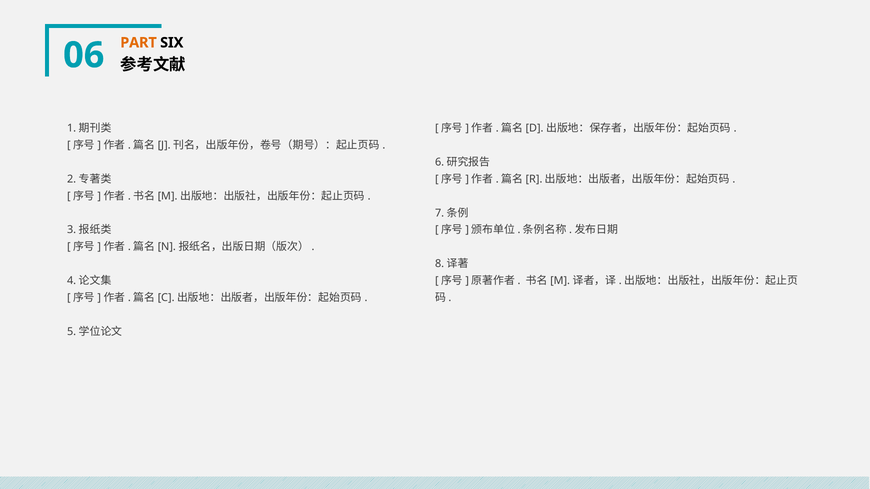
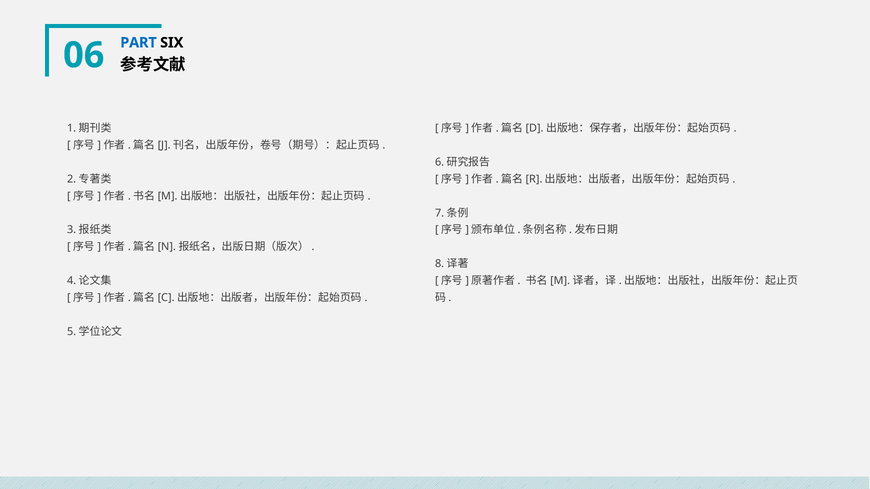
PART colour: orange -> blue
